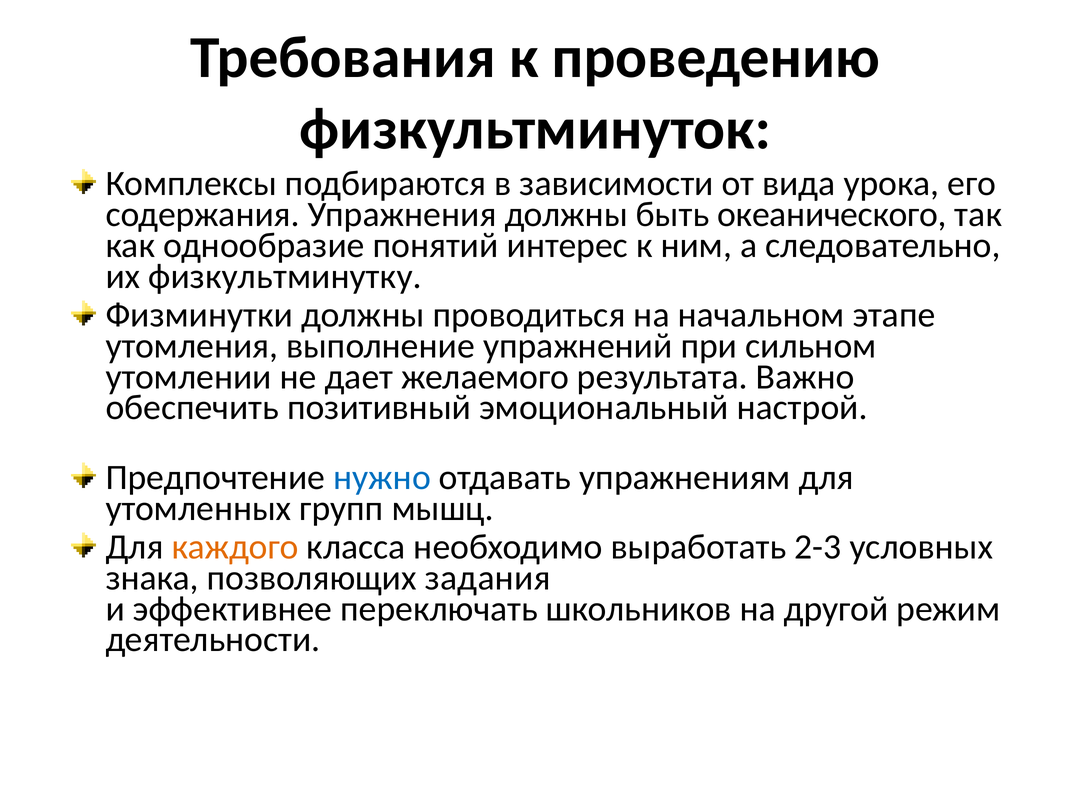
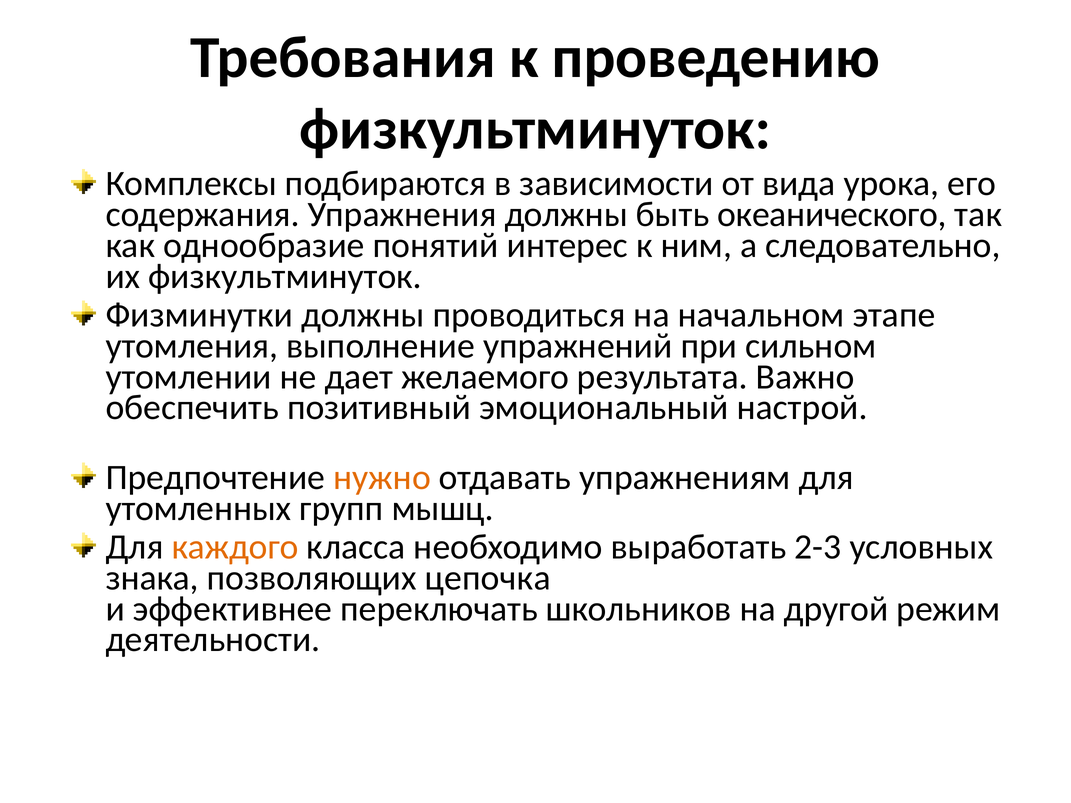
их физкультминутку: физкультминутку -> физкультминуток
нужно colour: blue -> orange
задания: задания -> цепочка
